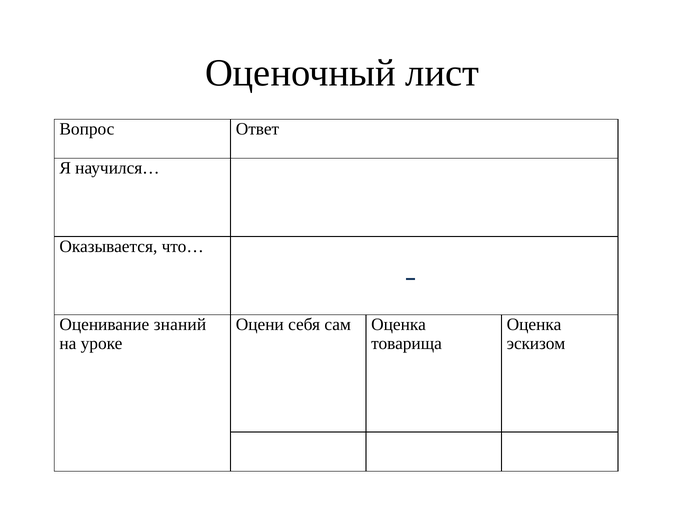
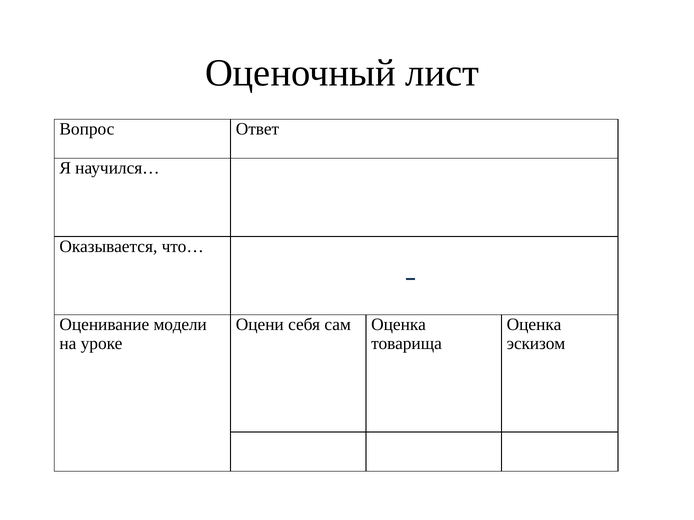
знаний: знаний -> модели
